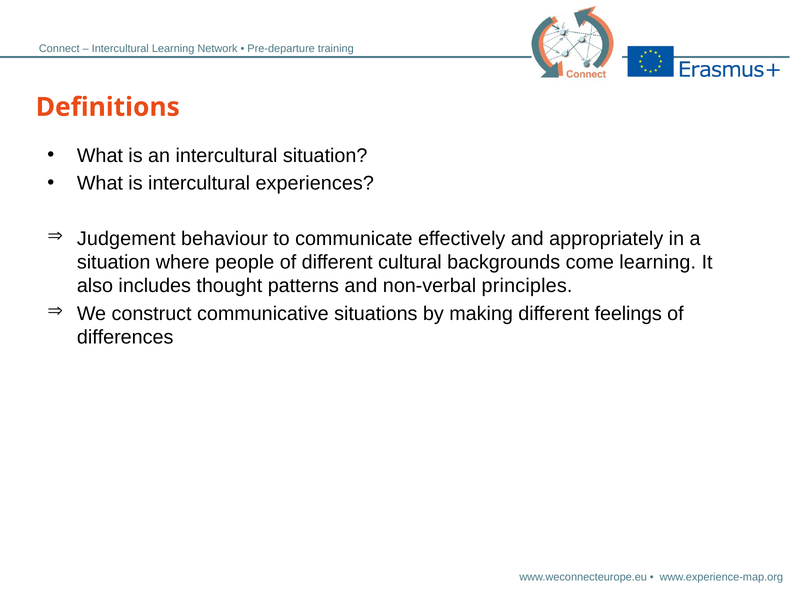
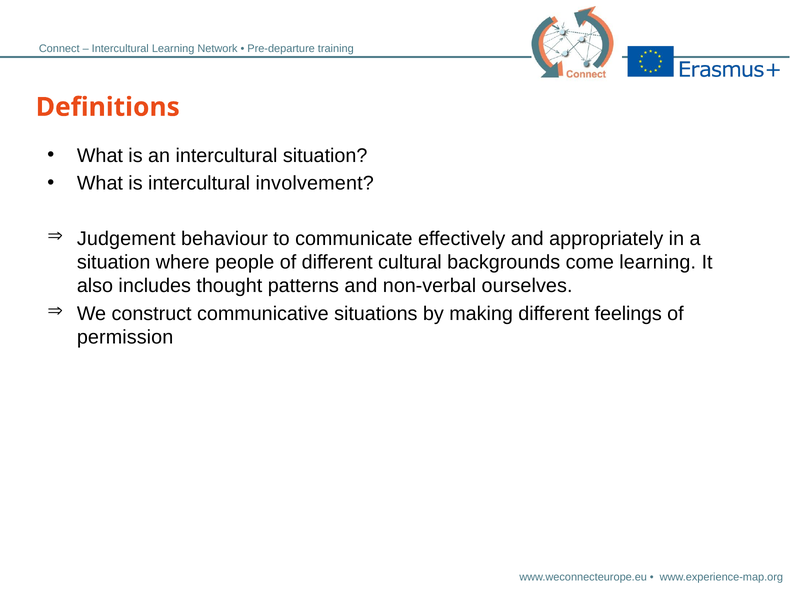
experiences: experiences -> involvement
principles: principles -> ourselves
differences: differences -> permission
